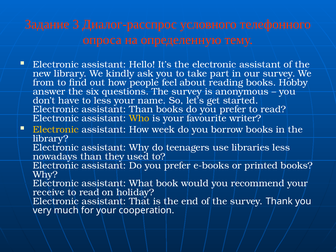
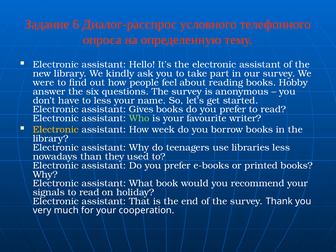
3: 3 -> 6
from: from -> were
assistant Than: Than -> Gives
Who colour: yellow -> light green
receive: receive -> signals
